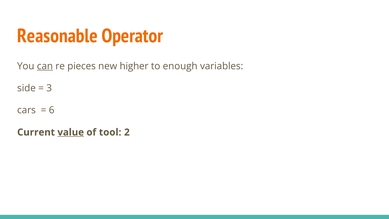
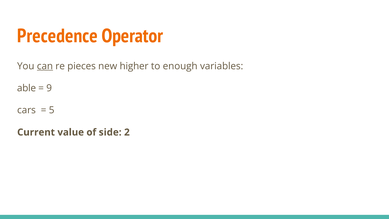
Reasonable: Reasonable -> Precedence
side: side -> able
3: 3 -> 9
6: 6 -> 5
value underline: present -> none
tool: tool -> side
